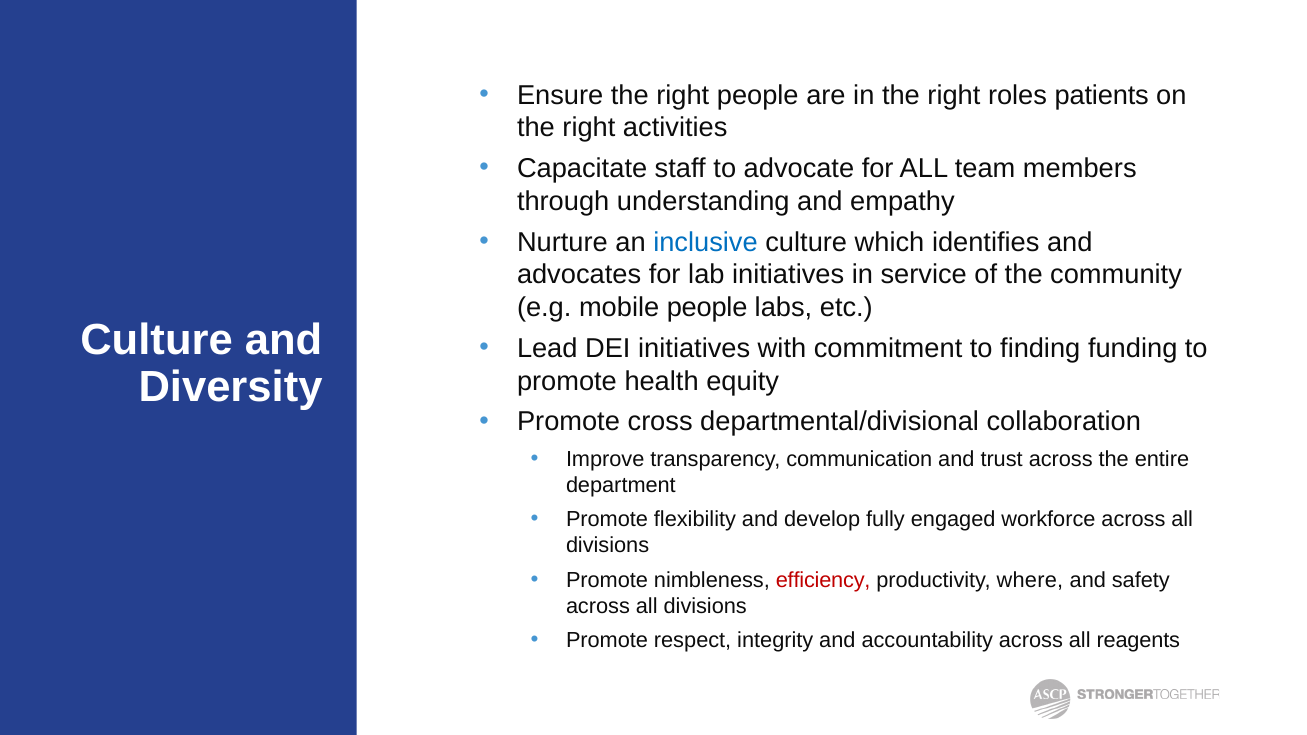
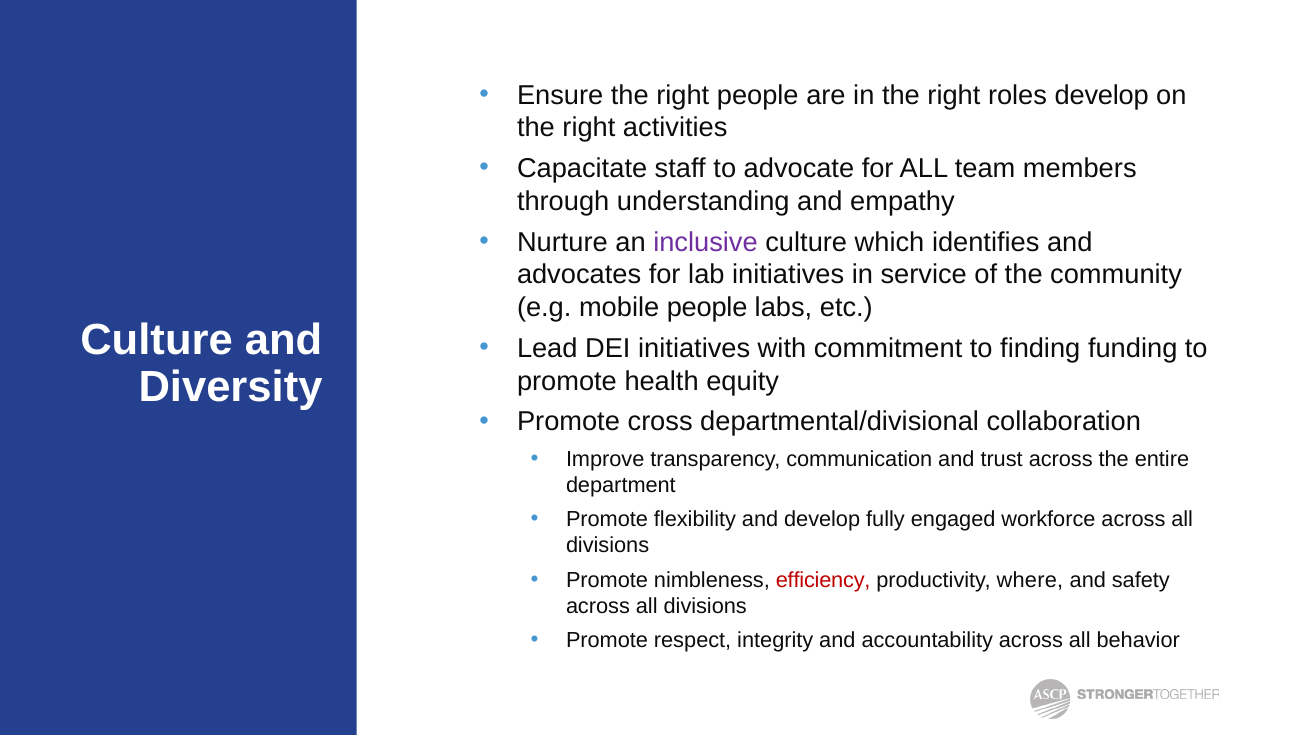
roles patients: patients -> develop
inclusive colour: blue -> purple
reagents: reagents -> behavior
